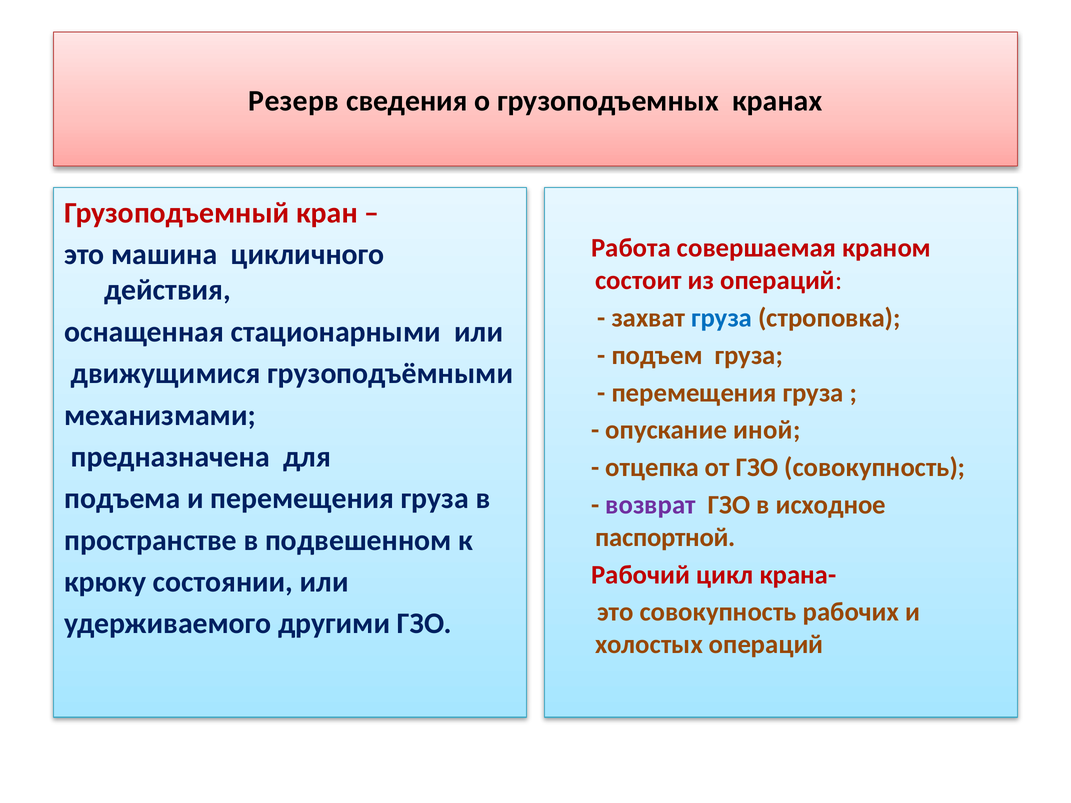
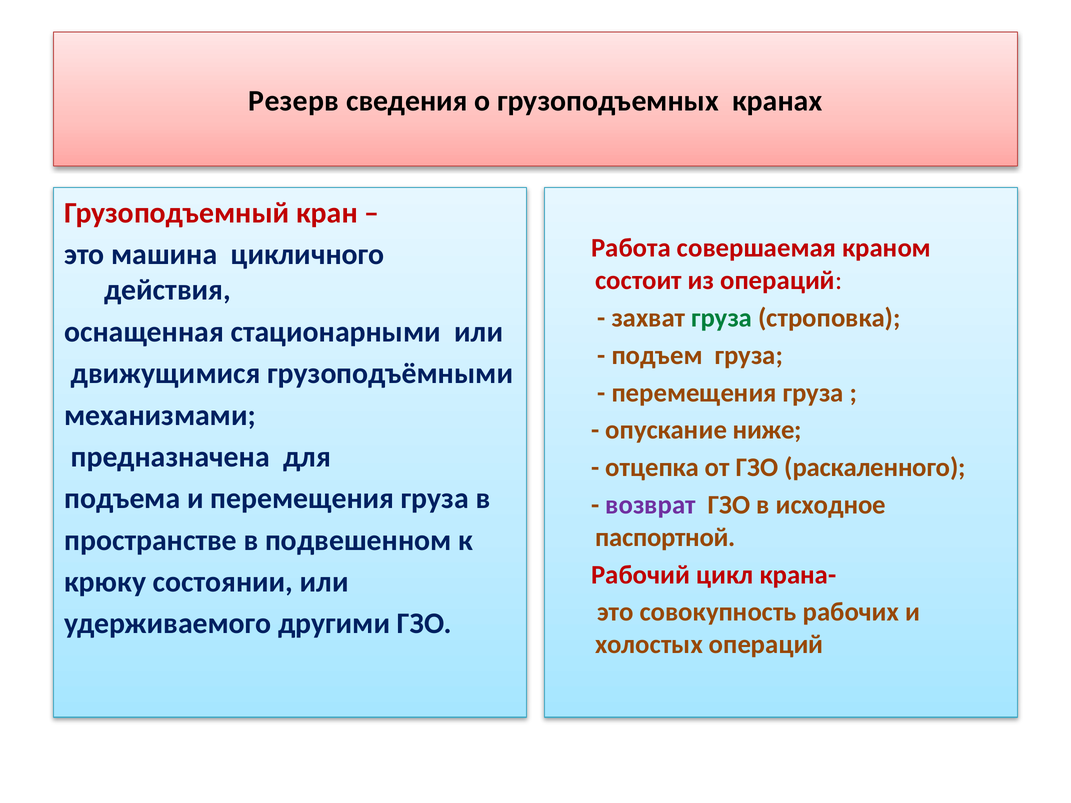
груза at (722, 318) colour: blue -> green
иной: иной -> ниже
ГЗО совокупность: совокупность -> раскаленного
